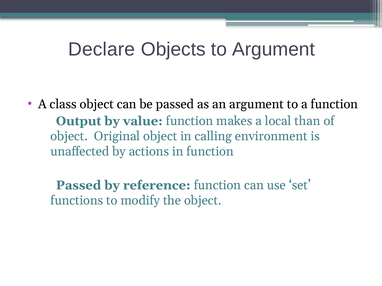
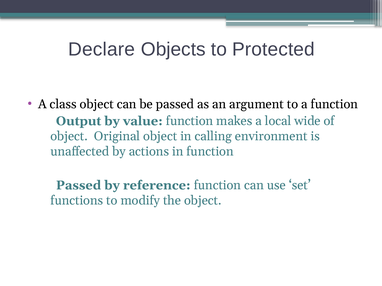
to Argument: Argument -> Protected
than: than -> wide
